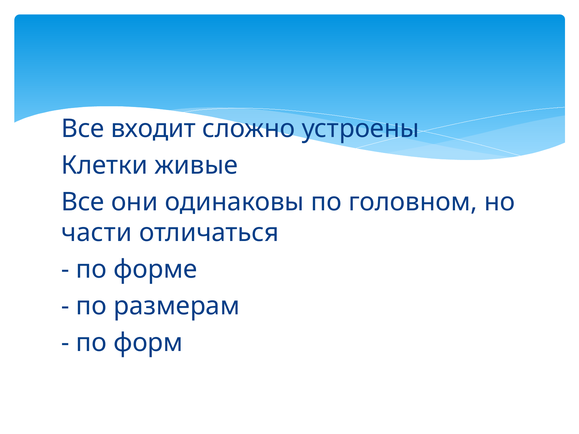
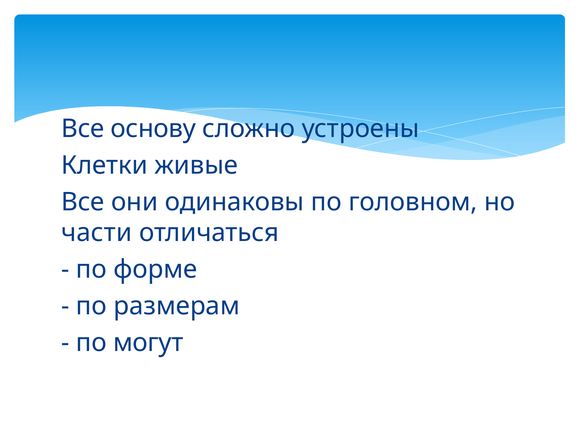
входит: входит -> основу
форм: форм -> могут
